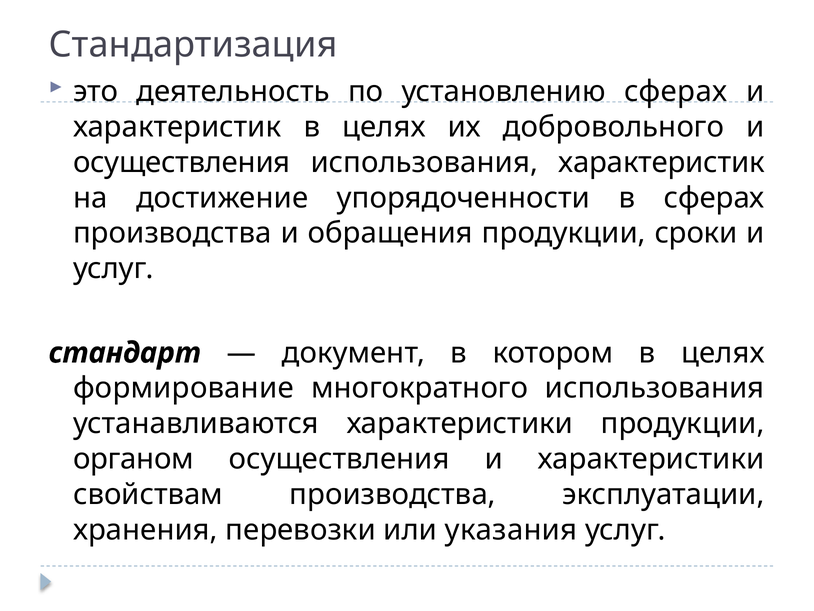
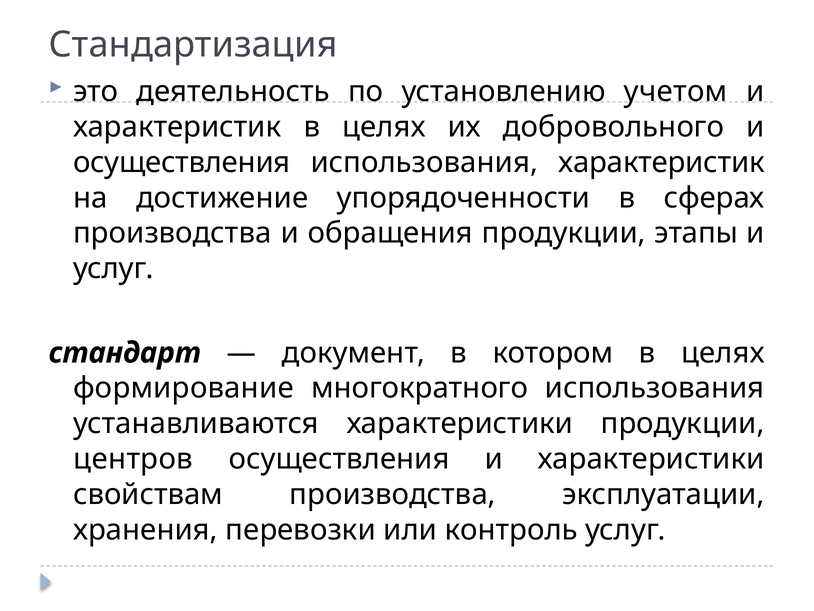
установлению сферах: сферах -> учетом
сроки: сроки -> этапы
органом: органом -> центров
указания: указания -> контроль
